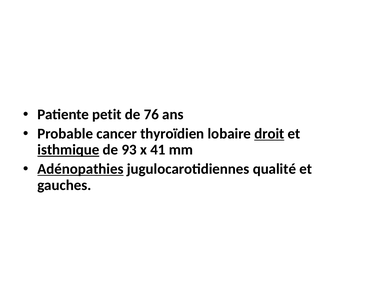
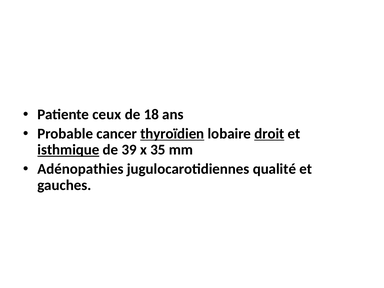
petit: petit -> ceux
76: 76 -> 18
thyroïdien underline: none -> present
93: 93 -> 39
41: 41 -> 35
Adénopathies underline: present -> none
